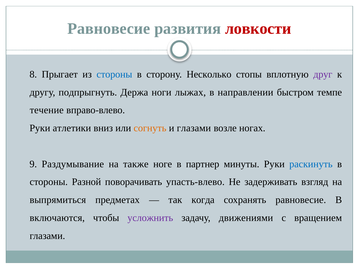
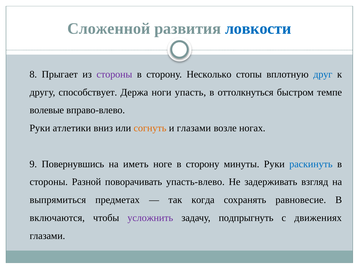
Равновесие at (109, 29): Равновесие -> Сложенной
ловкости colour: red -> blue
стороны at (114, 74) colour: blue -> purple
друг colour: purple -> blue
подпрыгнуть: подпрыгнуть -> способствует
лыжах: лыжах -> упасть
направлении: направлении -> оттолкнуться
течение: течение -> волевые
Раздумывание: Раздумывание -> Повернувшись
также: также -> иметь
ноге в партнер: партнер -> сторону
движениями: движениями -> подпрыгнуть
вращением: вращением -> движениях
